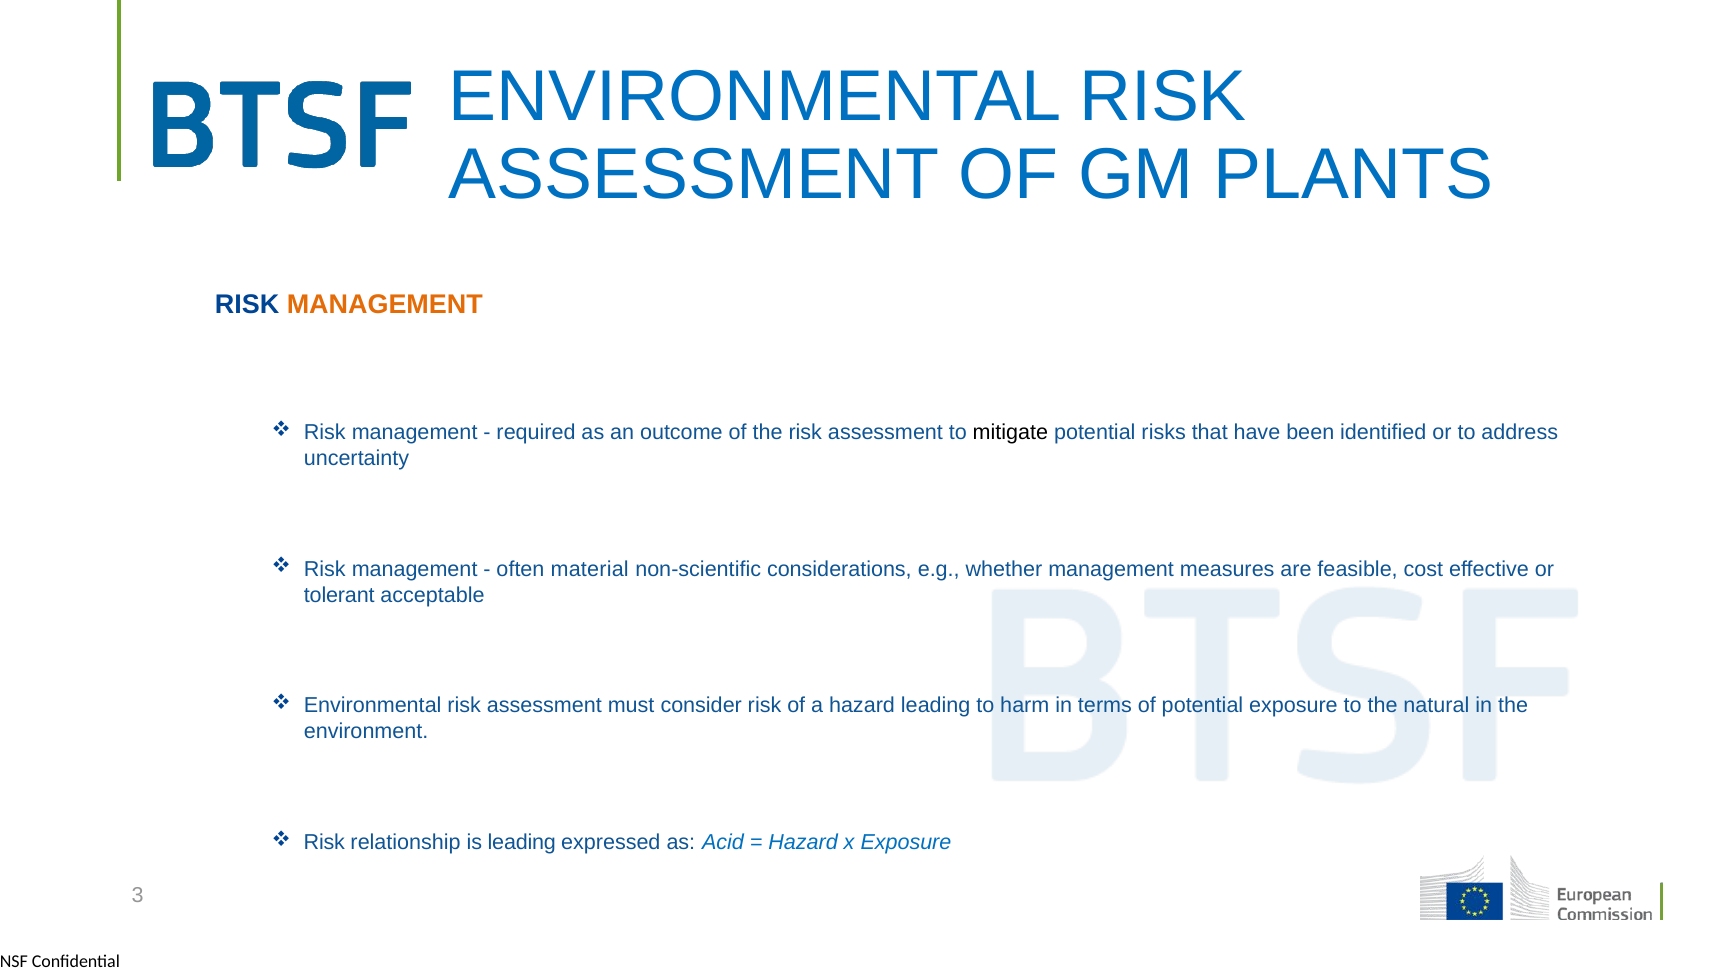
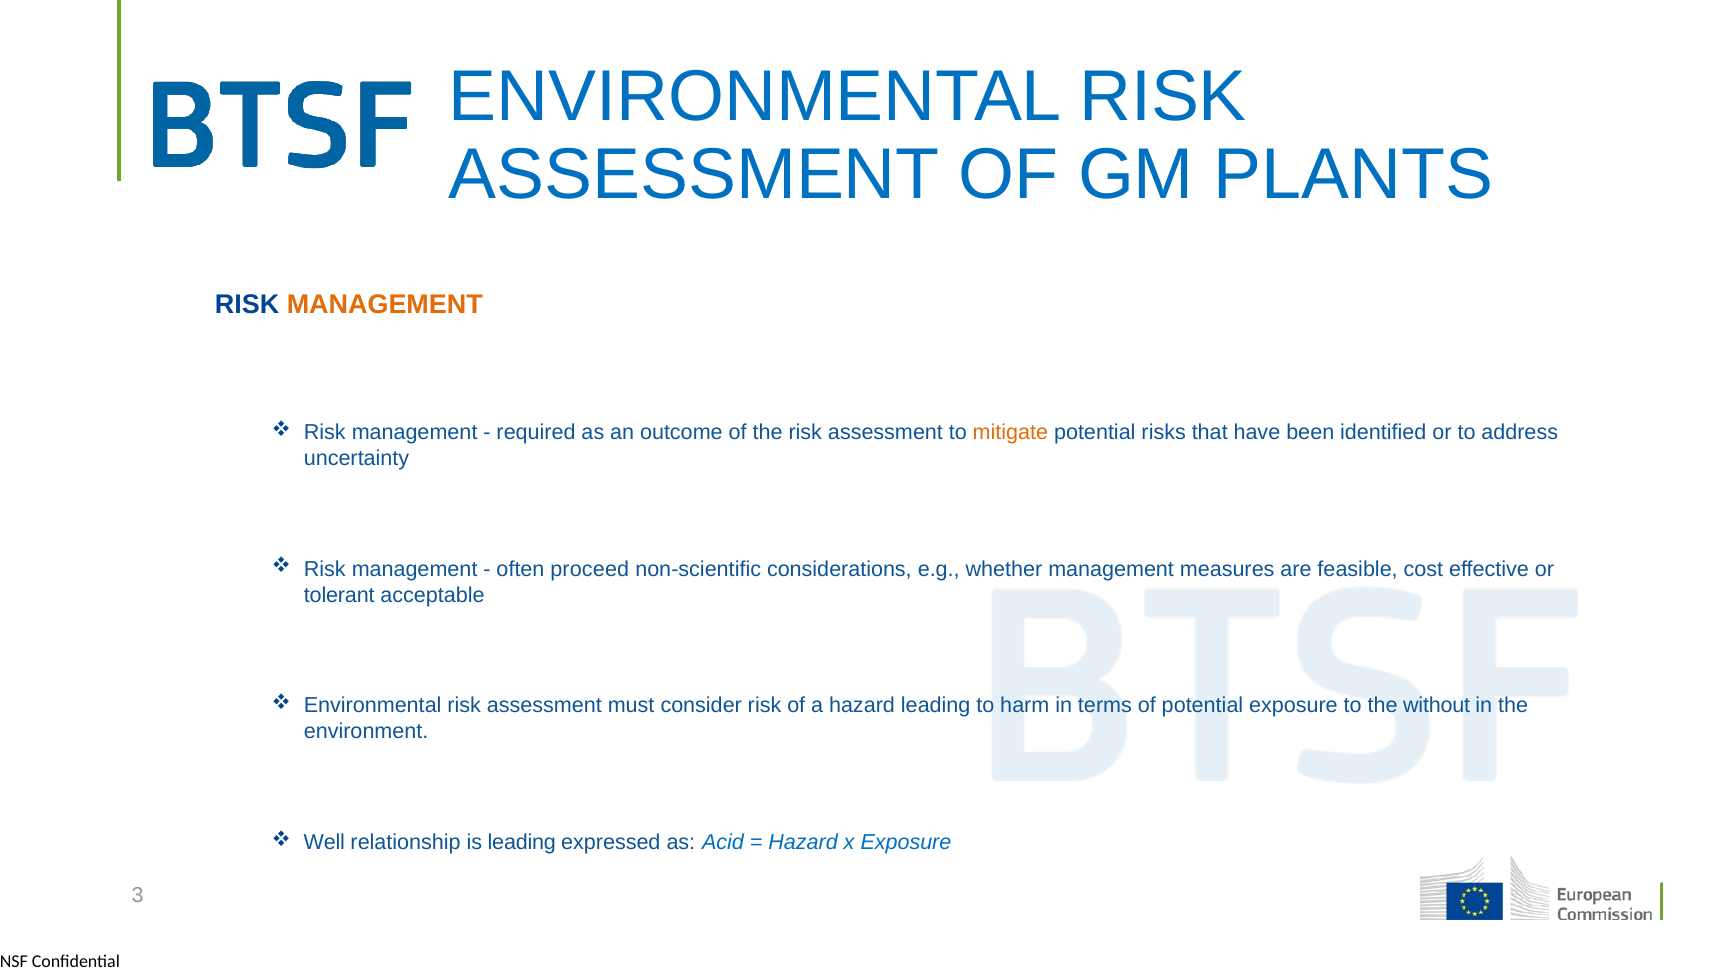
mitigate colour: black -> orange
material: material -> proceed
natural: natural -> without
Risk at (324, 842): Risk -> Well
